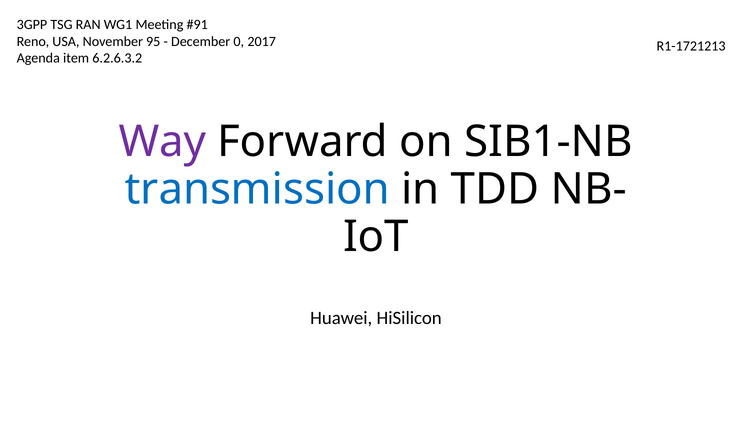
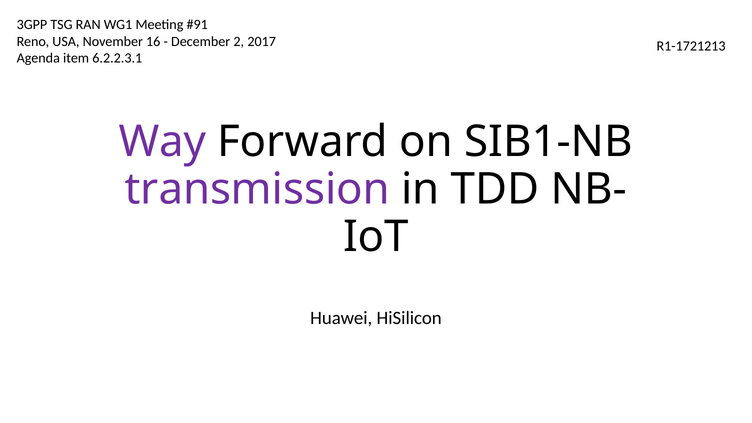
95: 95 -> 16
0: 0 -> 2
6.2.6.3.2: 6.2.6.3.2 -> 6.2.2.3.1
transmission colour: blue -> purple
